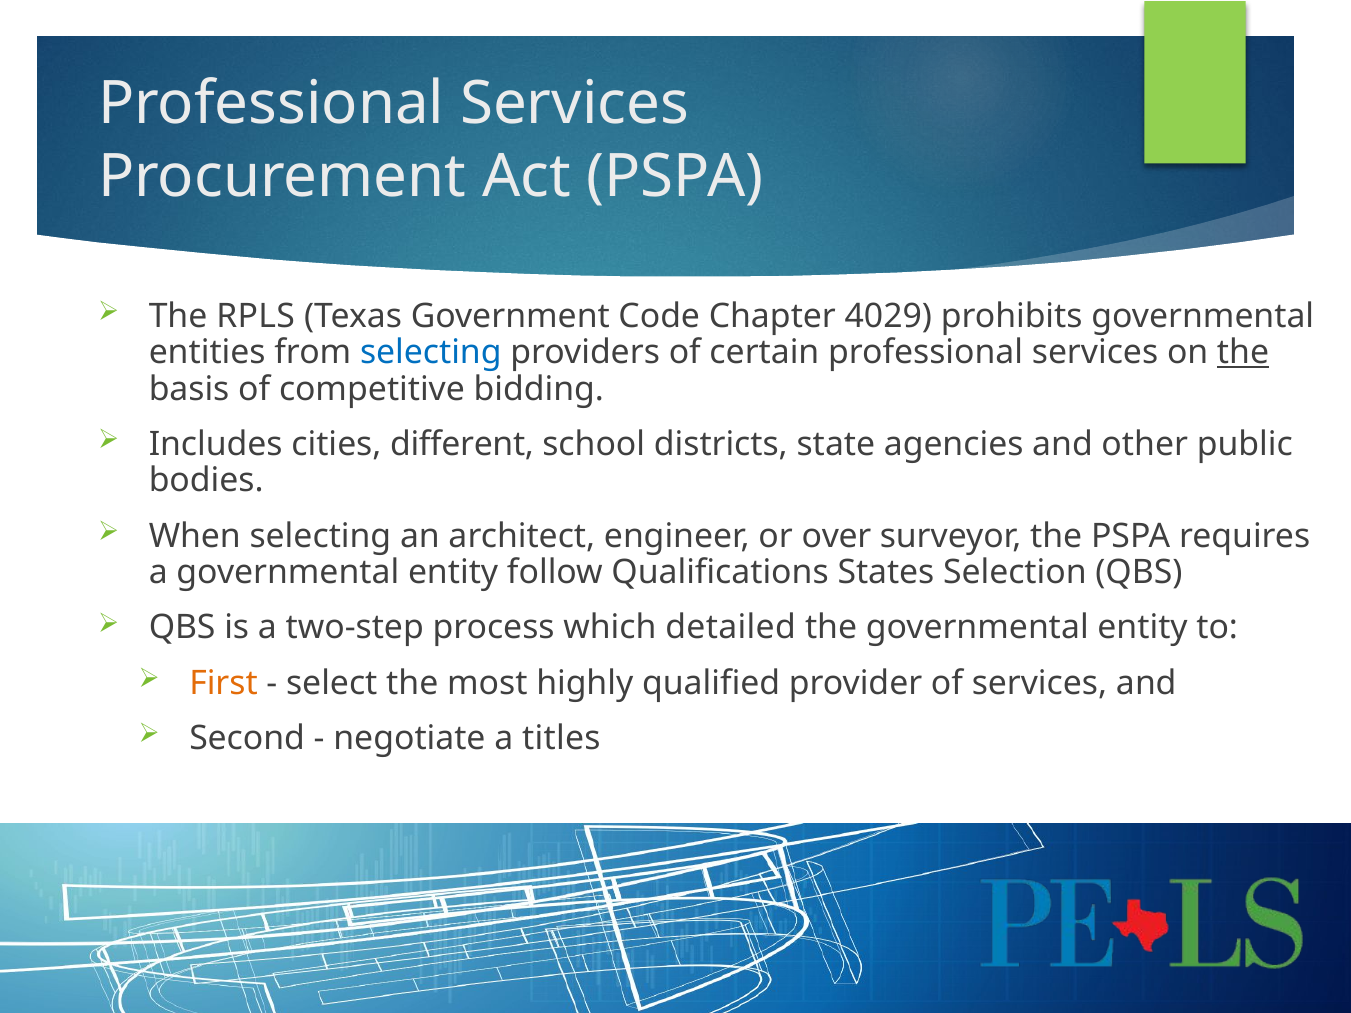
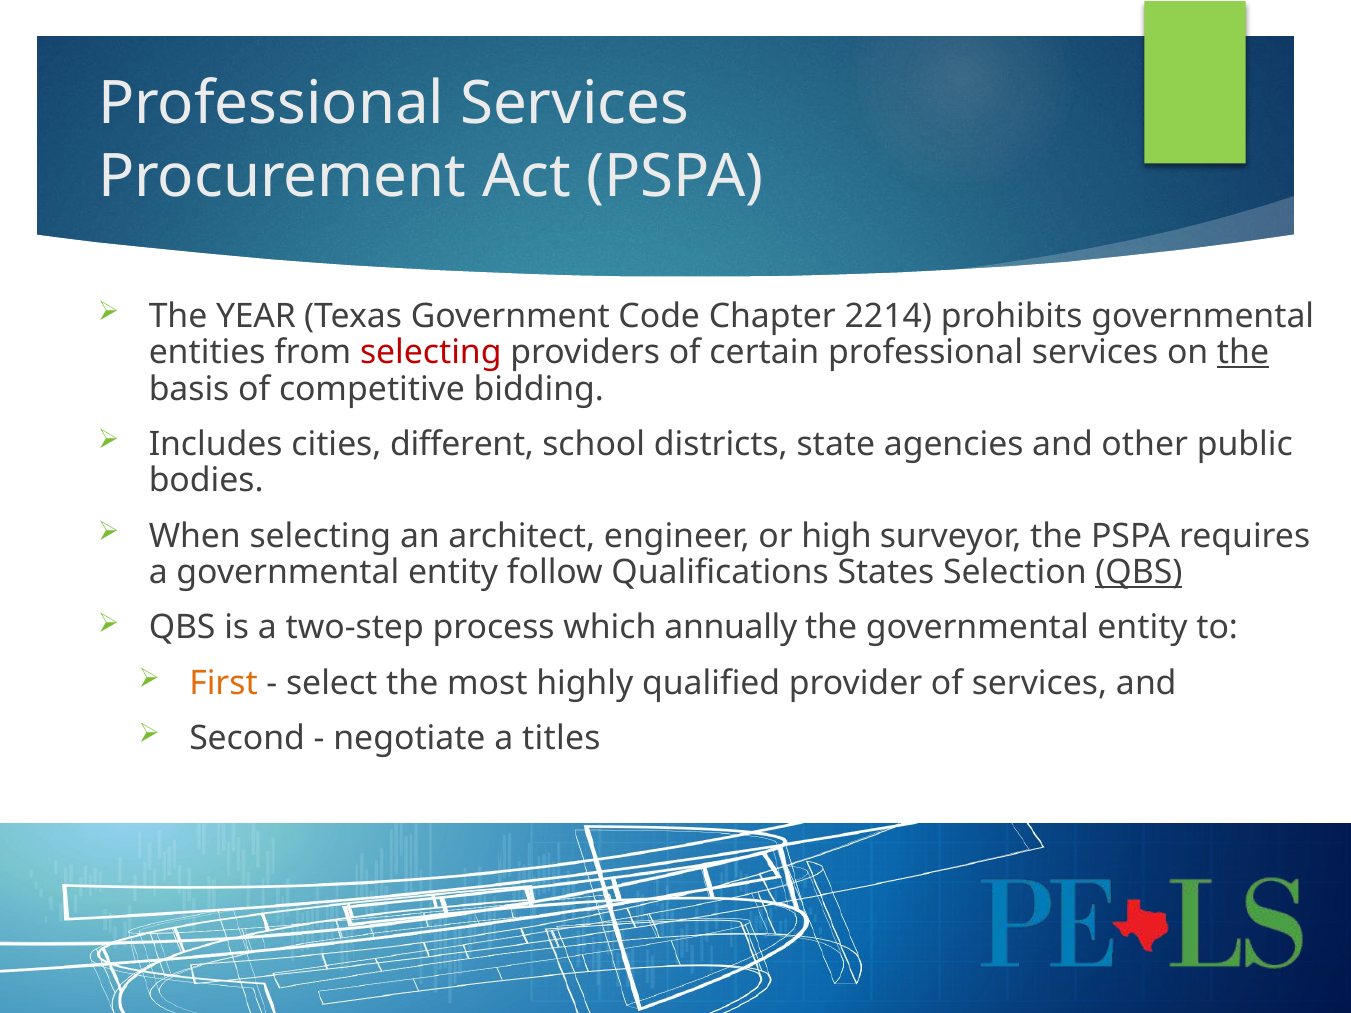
RPLS: RPLS -> YEAR
4029: 4029 -> 2214
selecting at (431, 353) colour: blue -> red
over: over -> high
QBS at (1139, 573) underline: none -> present
detailed: detailed -> annually
